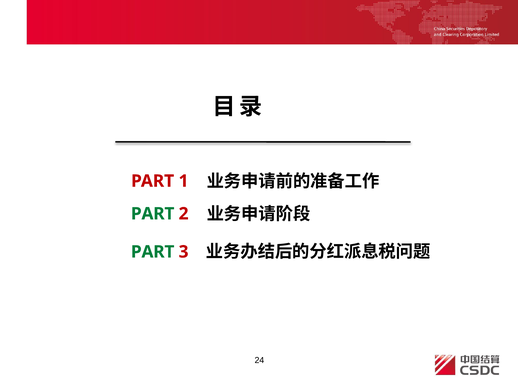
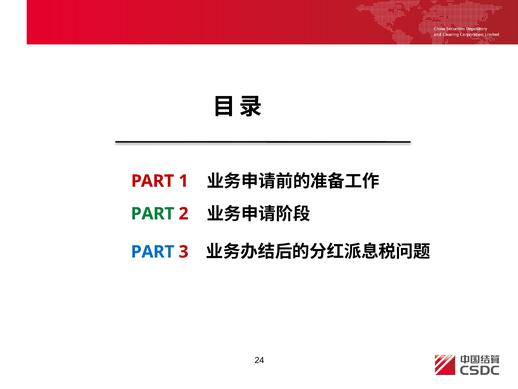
PART at (153, 252) colour: green -> blue
